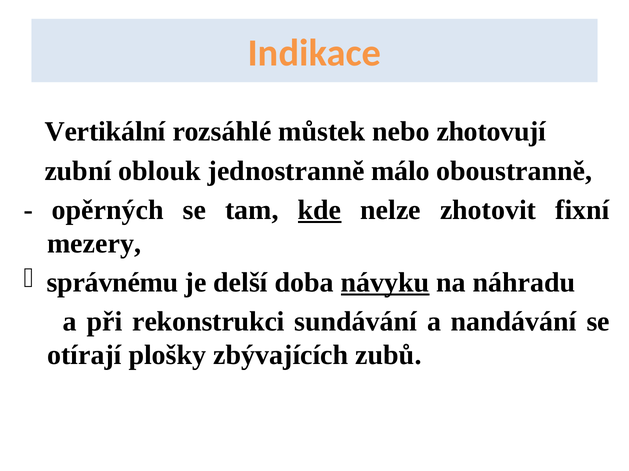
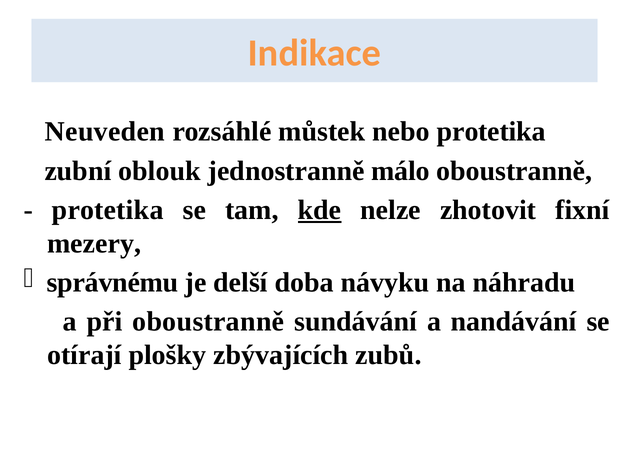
Vertikální: Vertikální -> Neuveden
nebo zhotovují: zhotovují -> protetika
opěrných at (108, 210): opěrných -> protetika
návyku underline: present -> none
při rekonstrukci: rekonstrukci -> oboustranně
